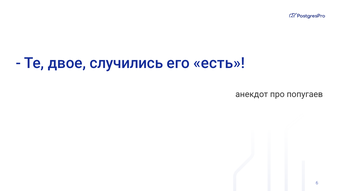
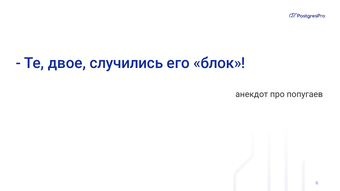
есть: есть -> блок
